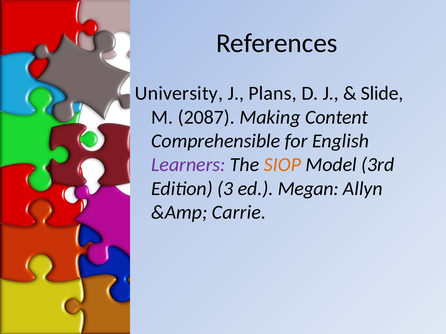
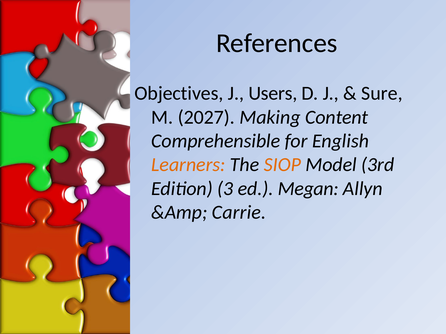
University: University -> Objectives
Plans: Plans -> Users
Slide: Slide -> Sure
2087: 2087 -> 2027
Learners colour: purple -> orange
